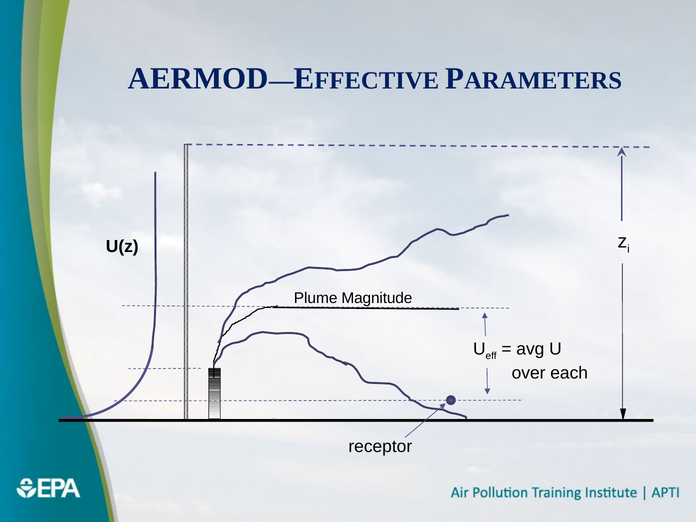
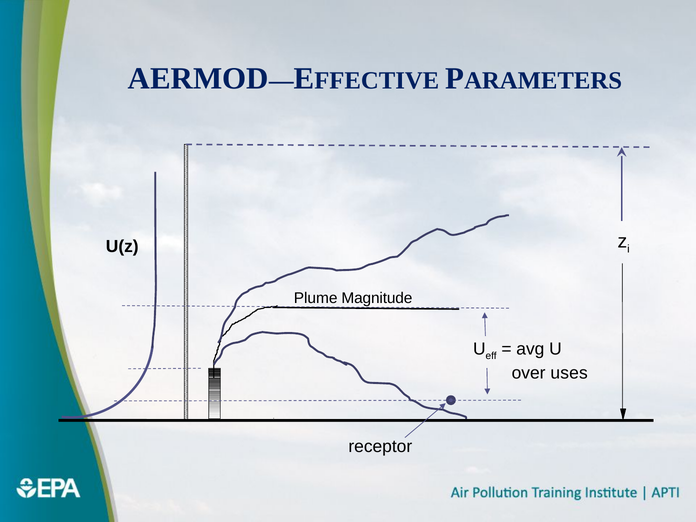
each: each -> uses
